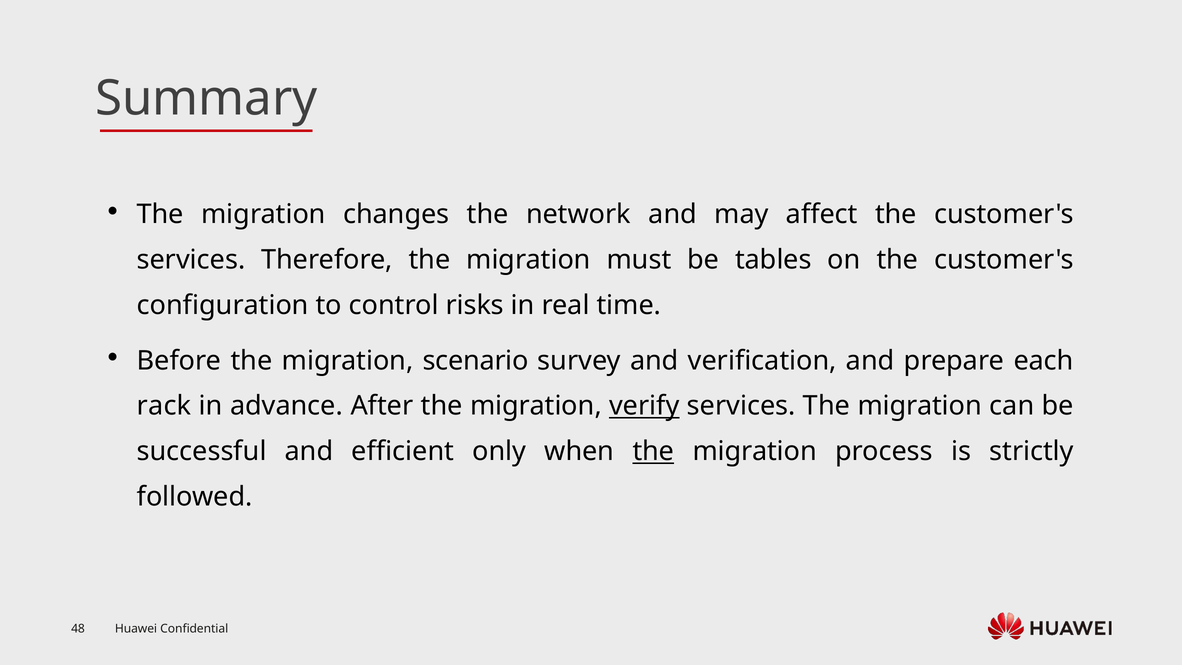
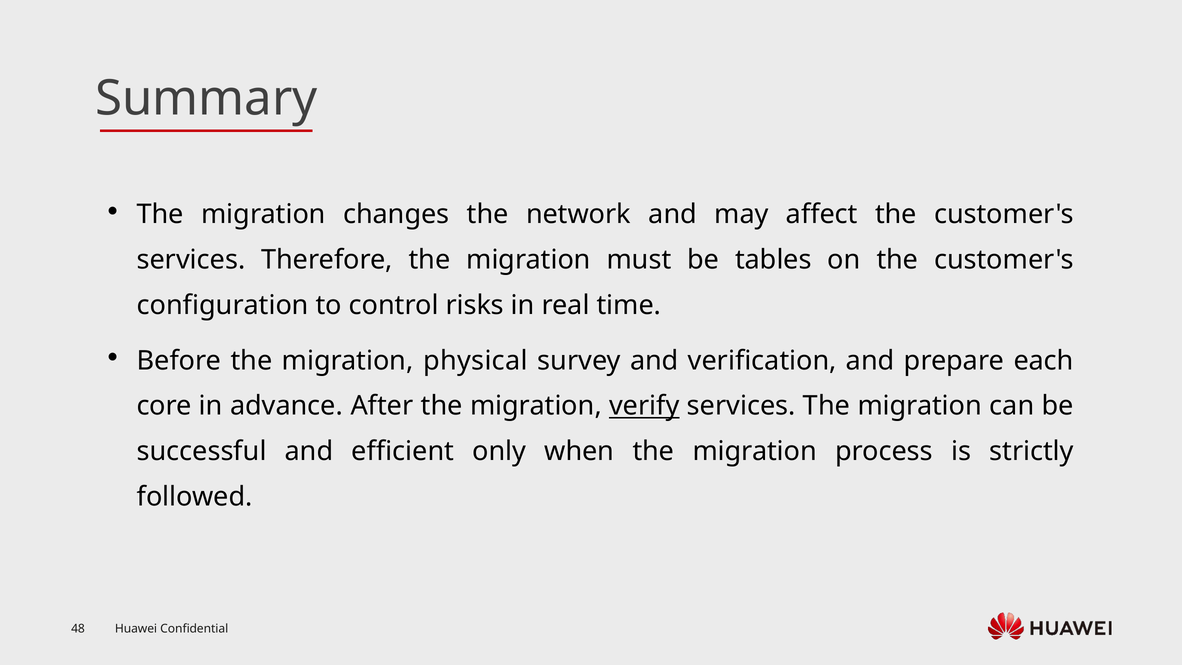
scenario: scenario -> physical
rack: rack -> core
the at (653, 451) underline: present -> none
